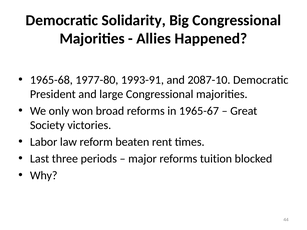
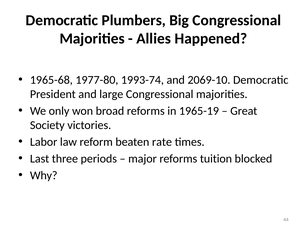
Solidarity: Solidarity -> Plumbers
1993-91: 1993-91 -> 1993-74
2087-10: 2087-10 -> 2069-10
1965-67: 1965-67 -> 1965-19
rent: rent -> rate
